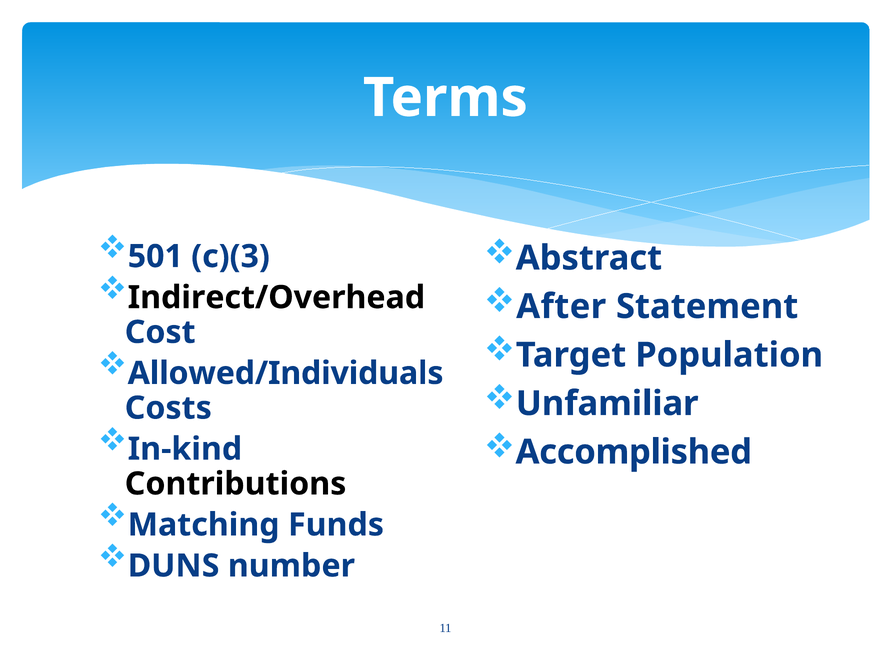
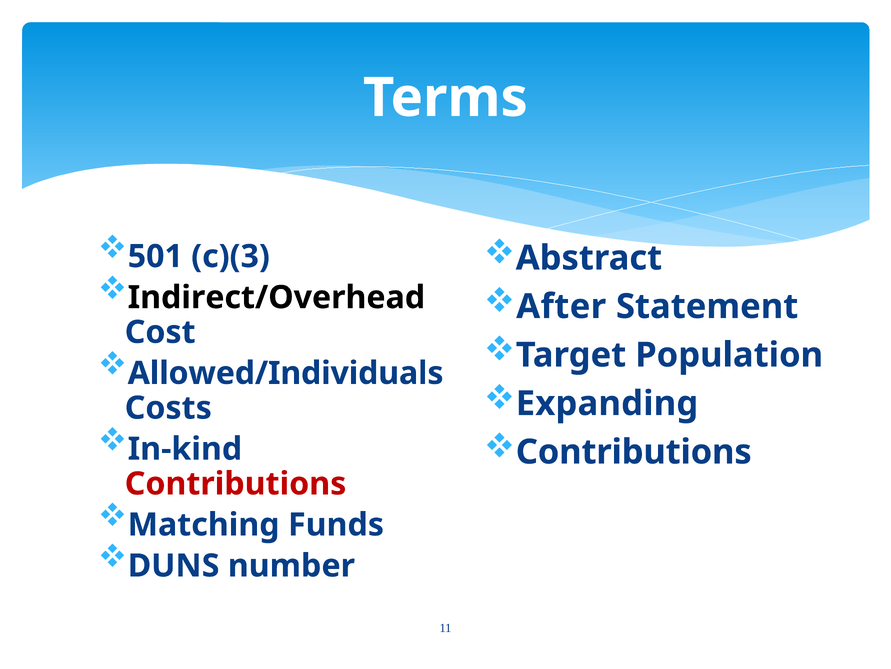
Unfamiliar: Unfamiliar -> Expanding
Accomplished at (634, 452): Accomplished -> Contributions
Contributions at (236, 483) colour: black -> red
